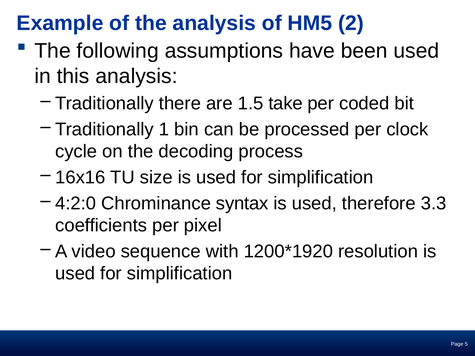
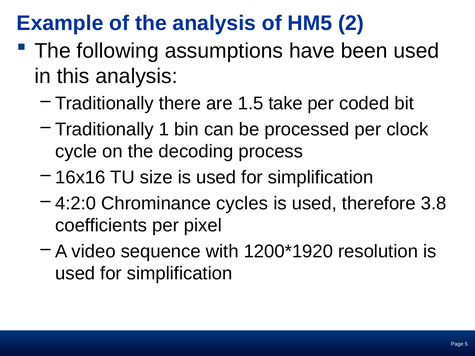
syntax: syntax -> cycles
3.3: 3.3 -> 3.8
